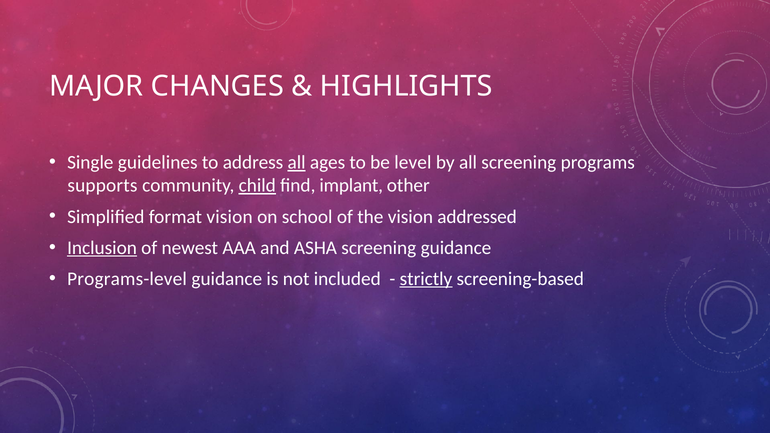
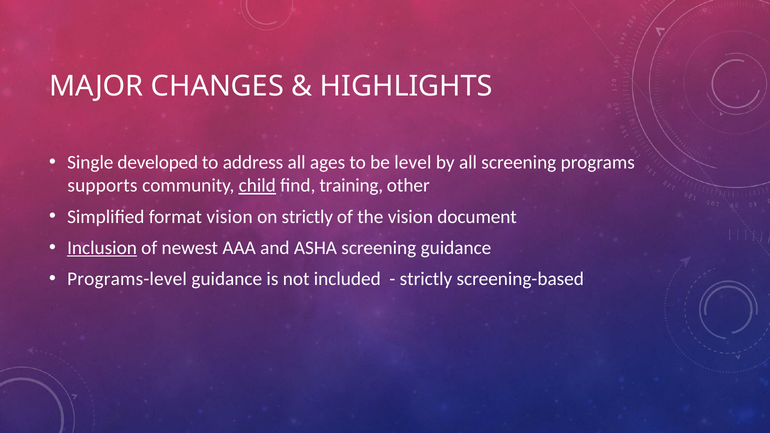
guidelines: guidelines -> developed
all at (297, 162) underline: present -> none
implant: implant -> training
on school: school -> strictly
addressed: addressed -> document
strictly at (426, 279) underline: present -> none
